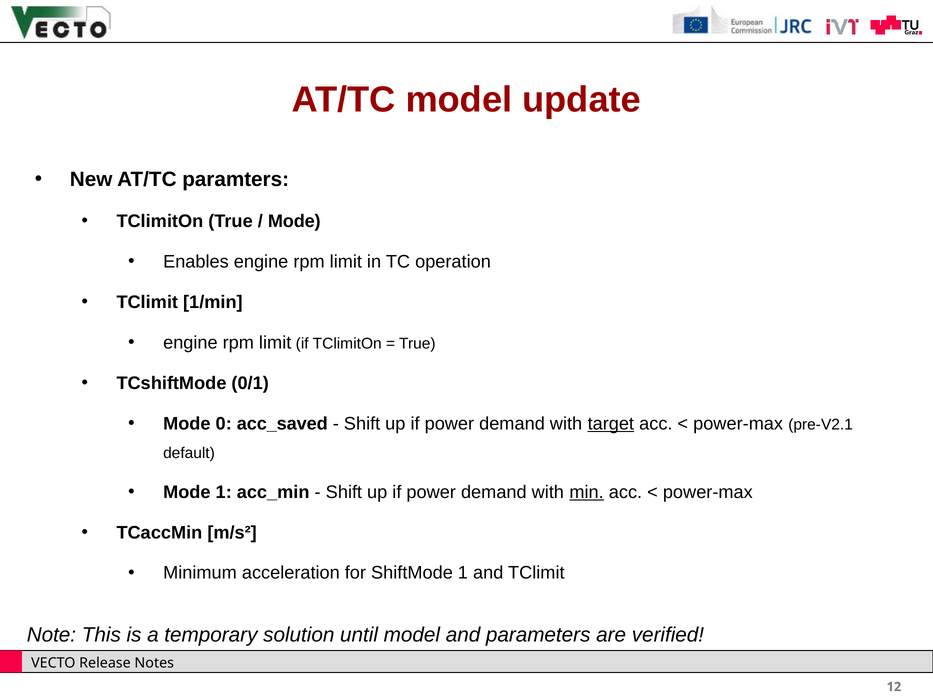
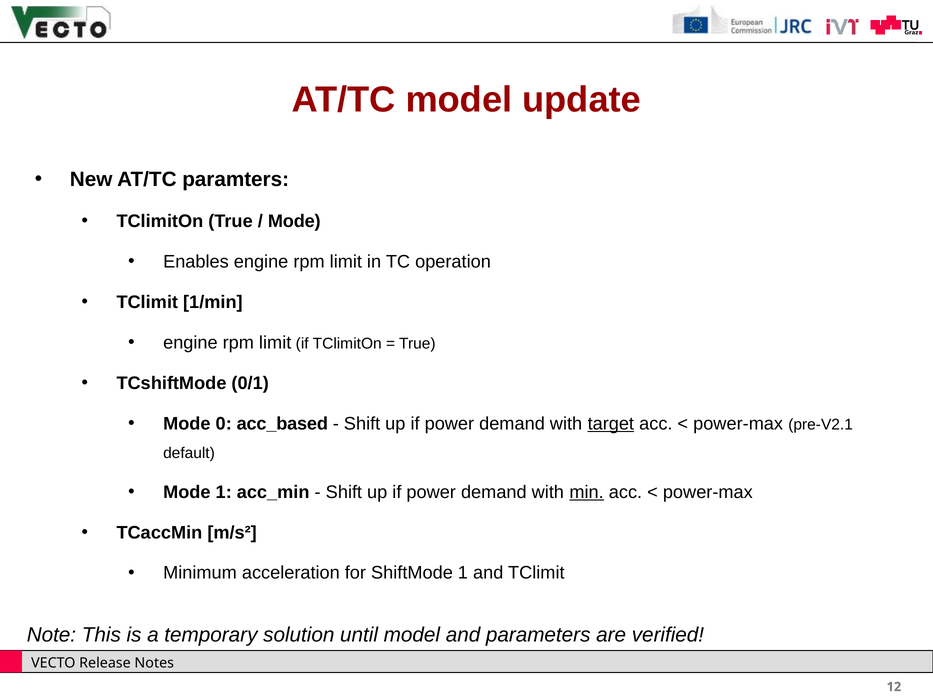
acc_saved: acc_saved -> acc_based
